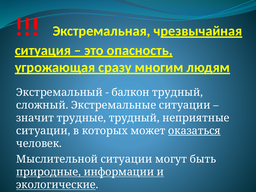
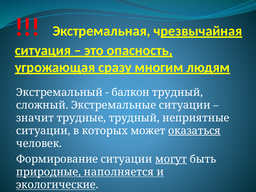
Мыслительной: Мыслительной -> Формирование
могут underline: none -> present
информации: информации -> наполняется
